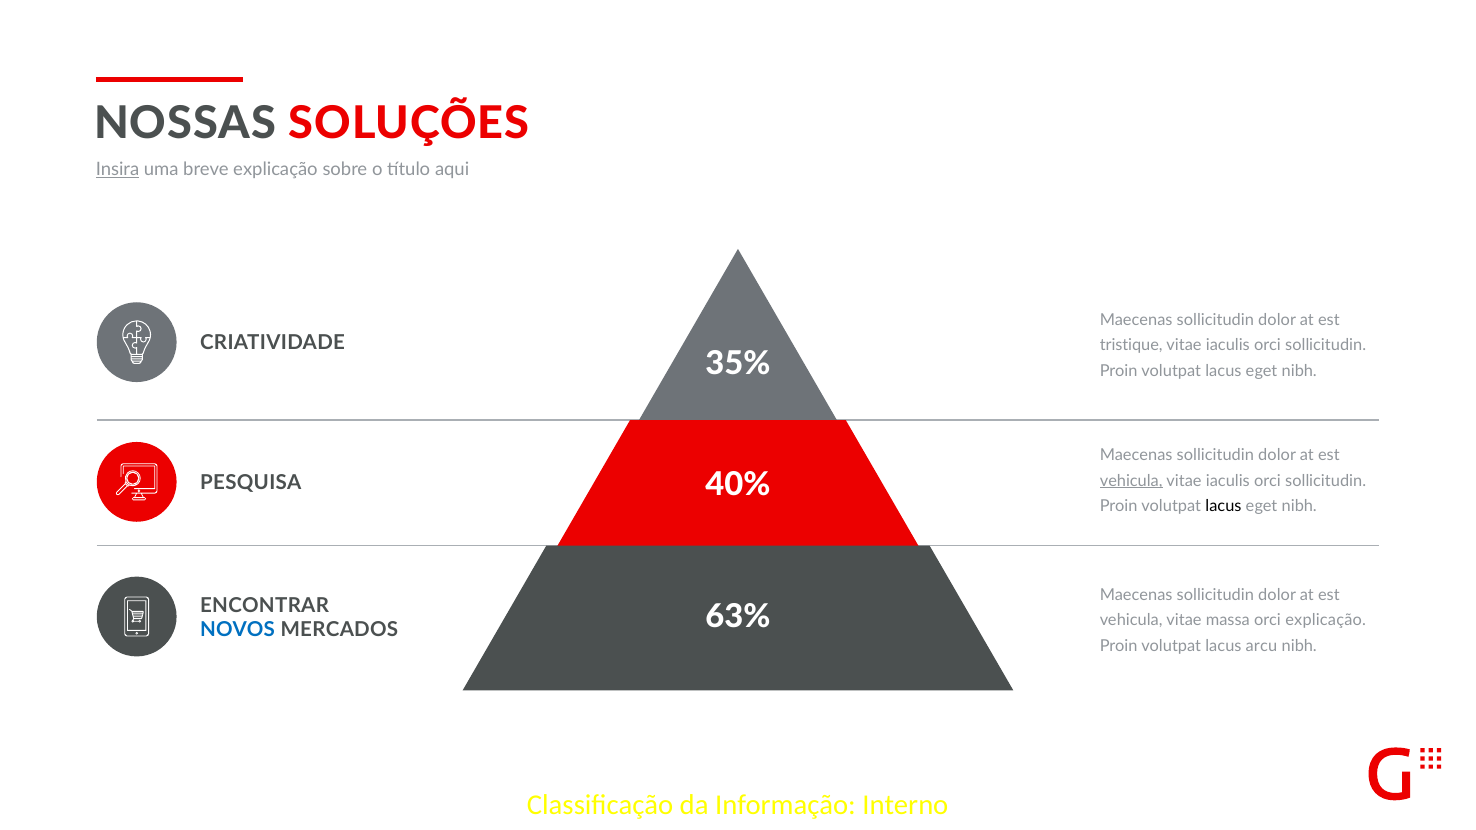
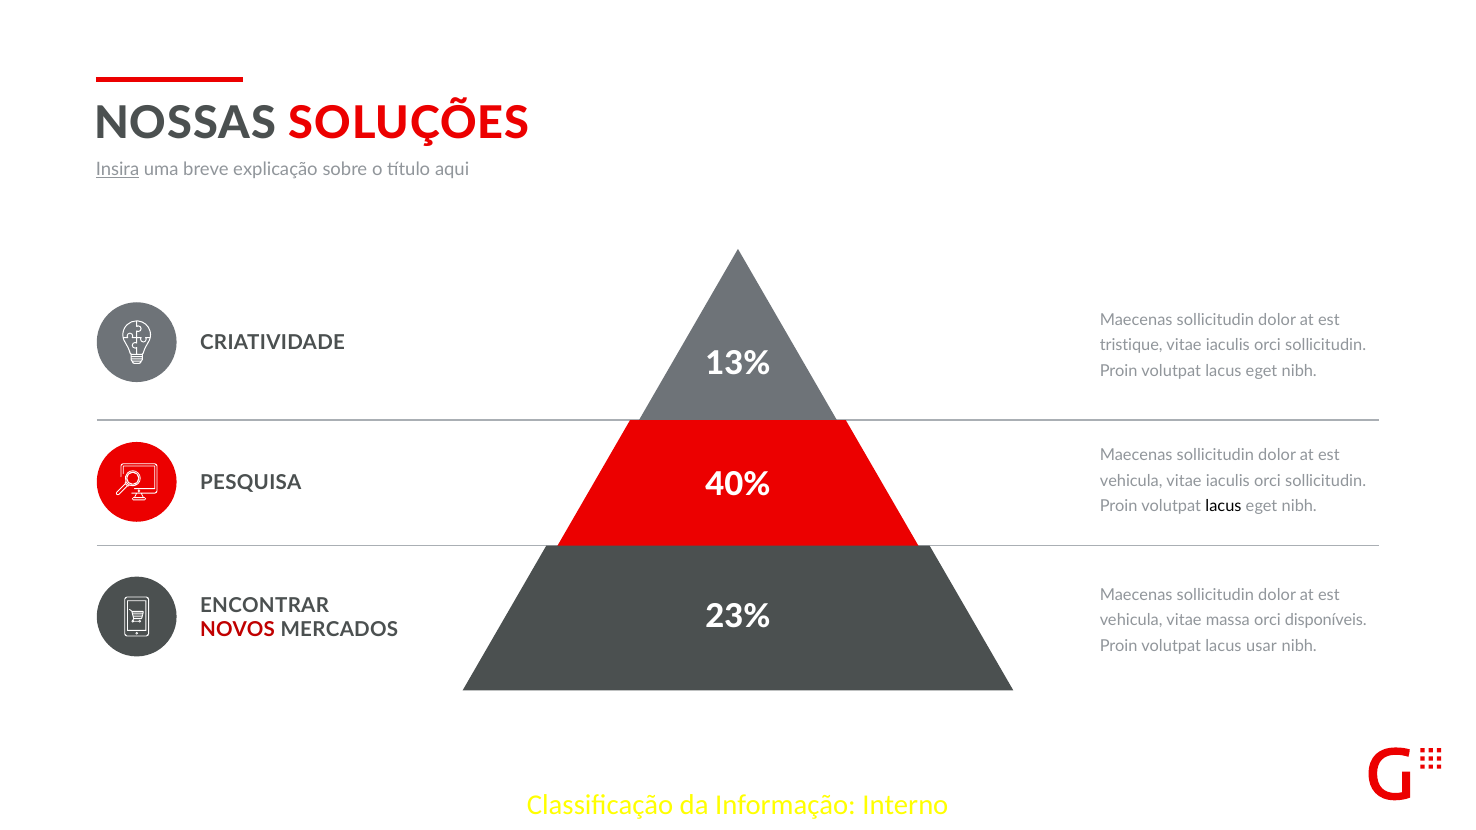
35%: 35% -> 13%
vehicula at (1131, 481) underline: present -> none
63%: 63% -> 23%
orci explicação: explicação -> disponíveis
NOVOS colour: blue -> red
arcu: arcu -> usar
